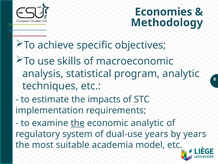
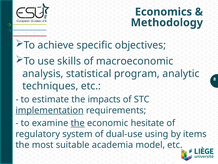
Economies: Economies -> Economics
implementation underline: none -> present
economic analytic: analytic -> hesitate
dual-use years: years -> using
by years: years -> items
